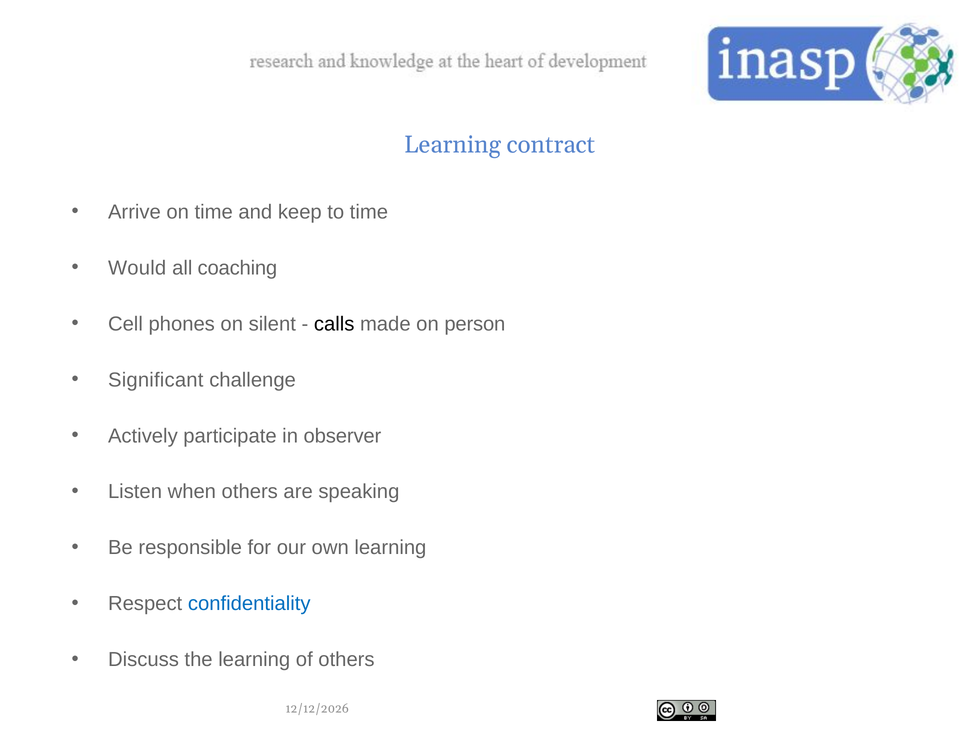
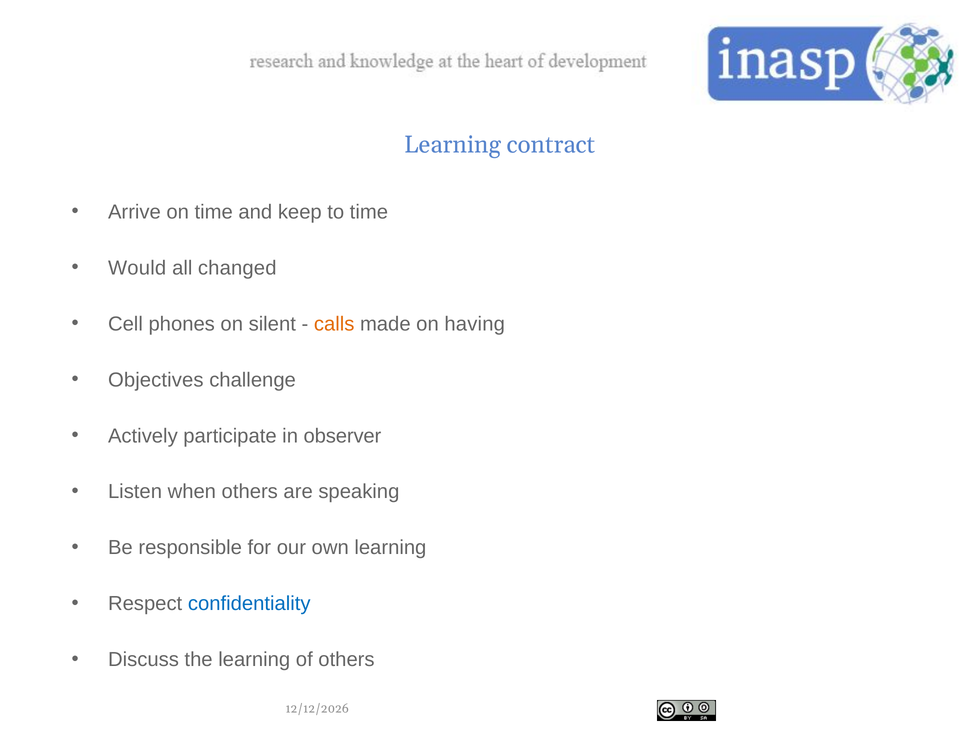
coaching: coaching -> changed
calls colour: black -> orange
person: person -> having
Significant: Significant -> Objectives
